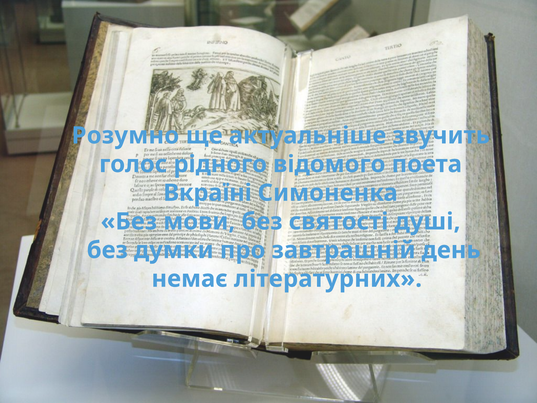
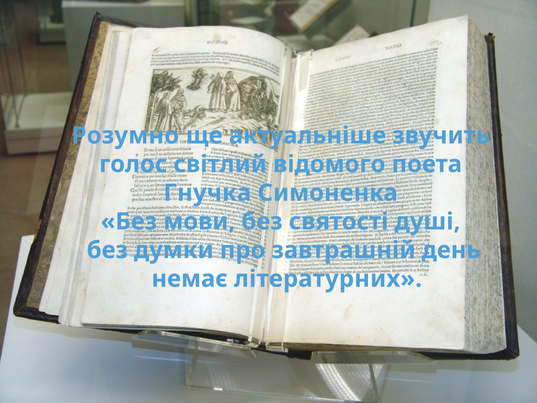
рідного: рідного -> світлий
Вкраїні: Вкраїні -> Гнучка
